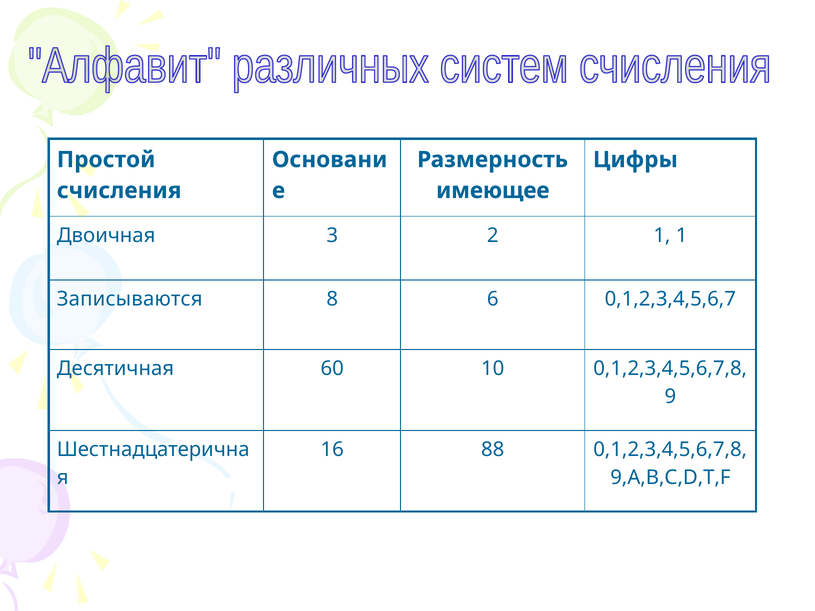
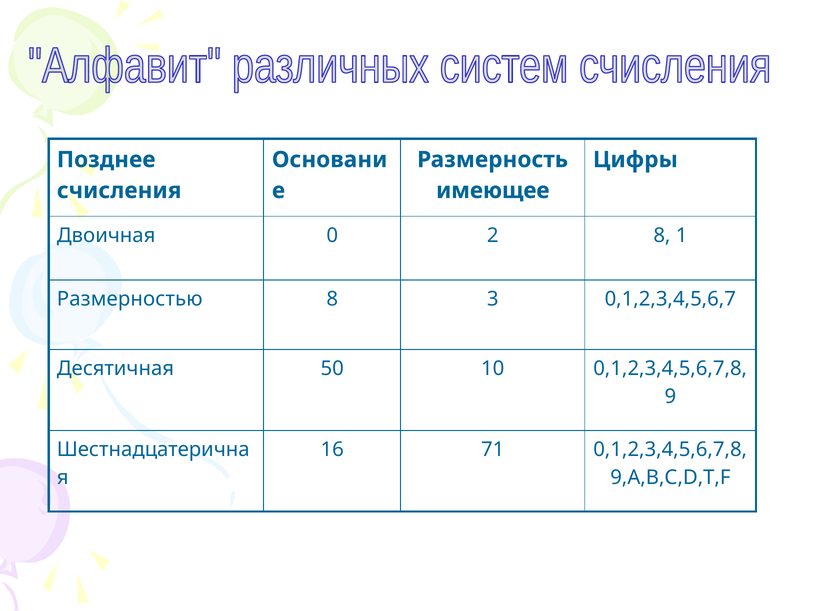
Простой: Простой -> Позднее
3: 3 -> 0
2 1: 1 -> 8
Записываются: Записываются -> Размерностью
6: 6 -> 3
60: 60 -> 50
88: 88 -> 71
